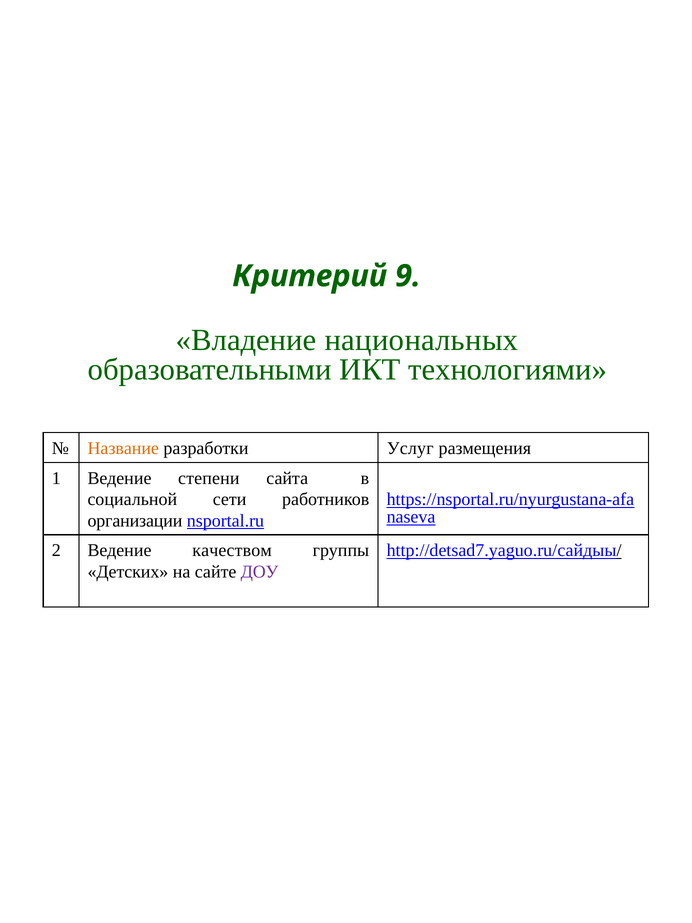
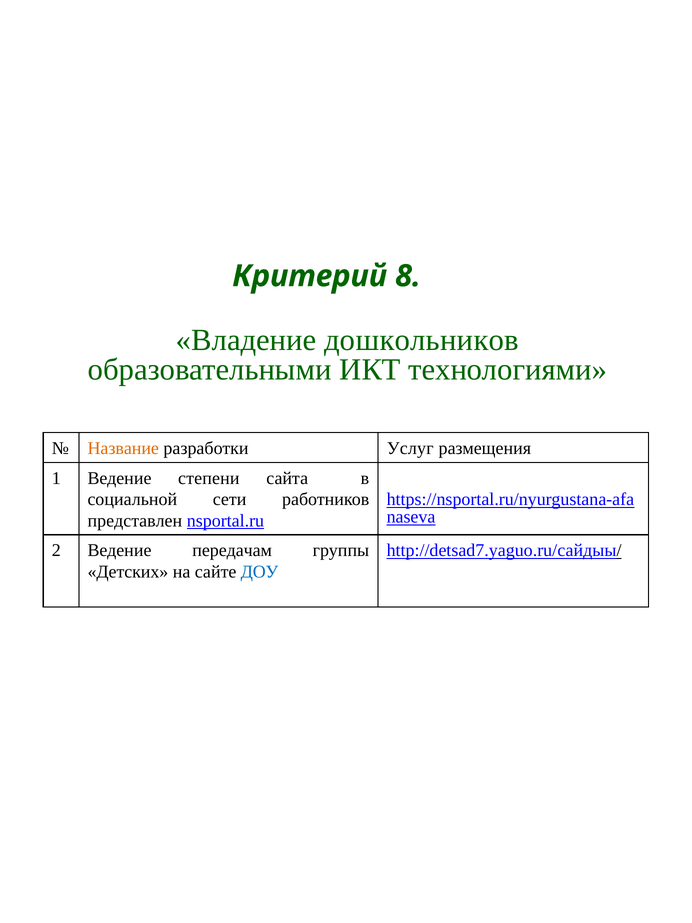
9: 9 -> 8
национальных: национальных -> дошкольников
организации: организации -> представлен
качеством: качеством -> передачам
ДОУ colour: purple -> blue
